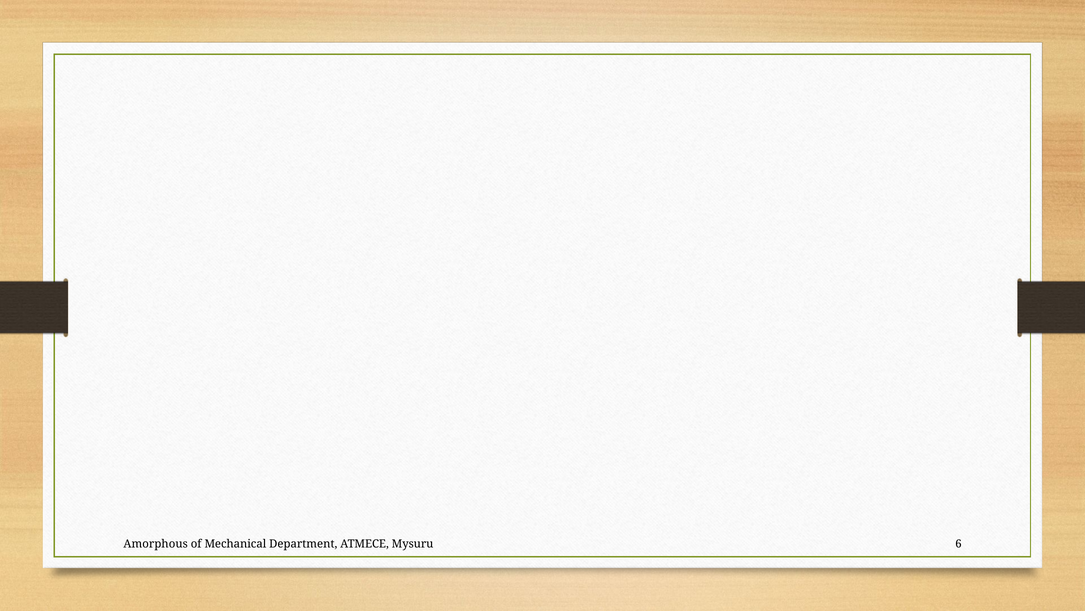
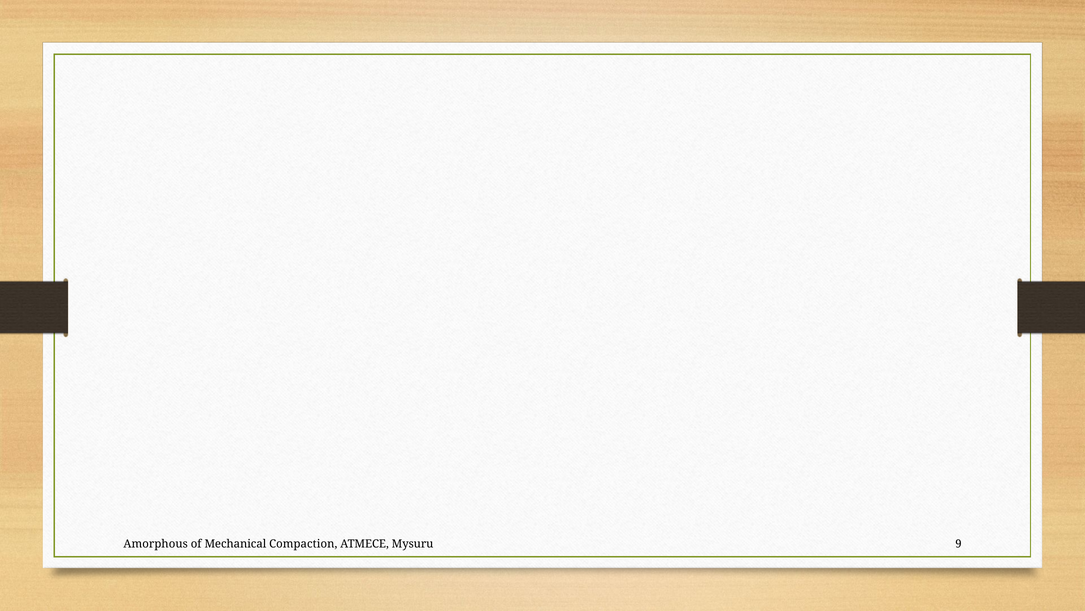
Department: Department -> Compaction
6: 6 -> 9
